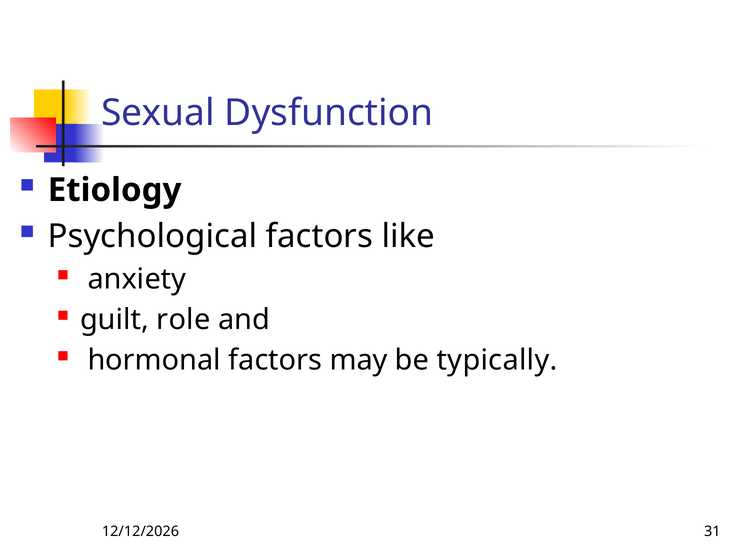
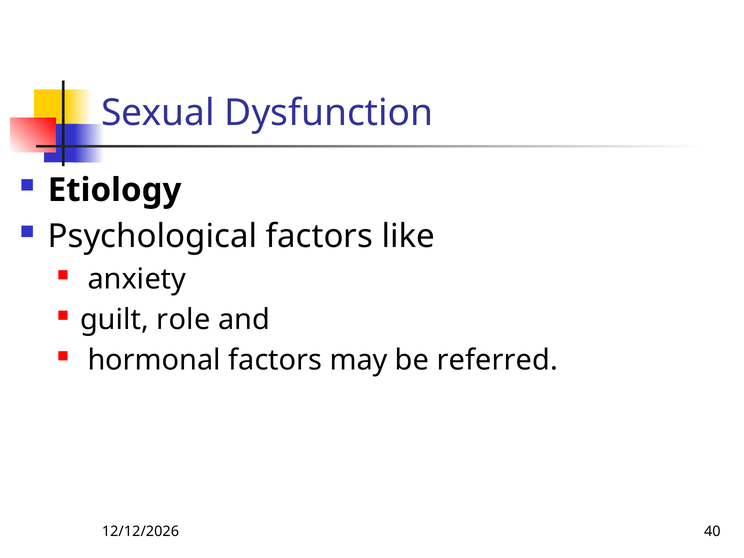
typically: typically -> referred
31: 31 -> 40
